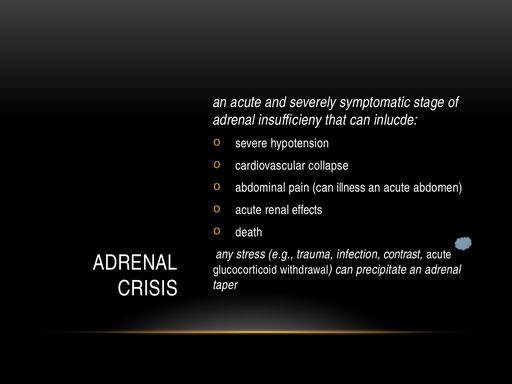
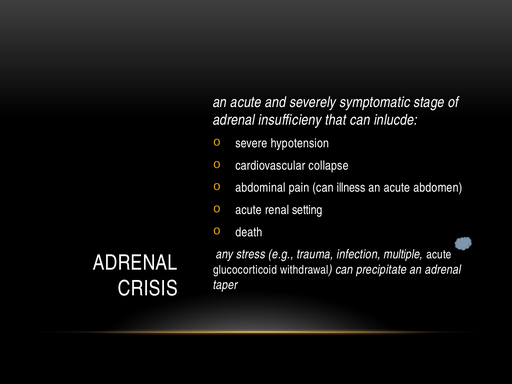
effects: effects -> setting
contrast: contrast -> multiple
